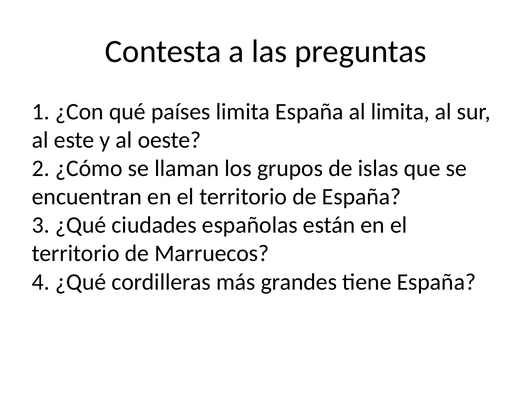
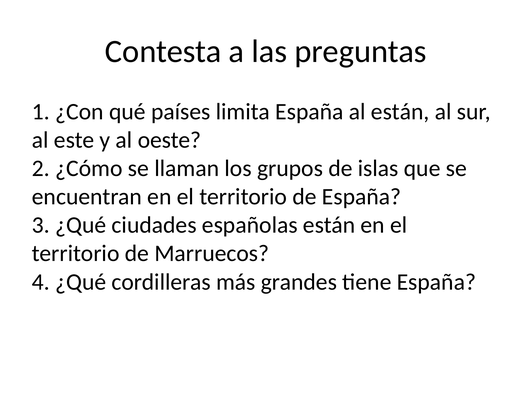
al limita: limita -> están
